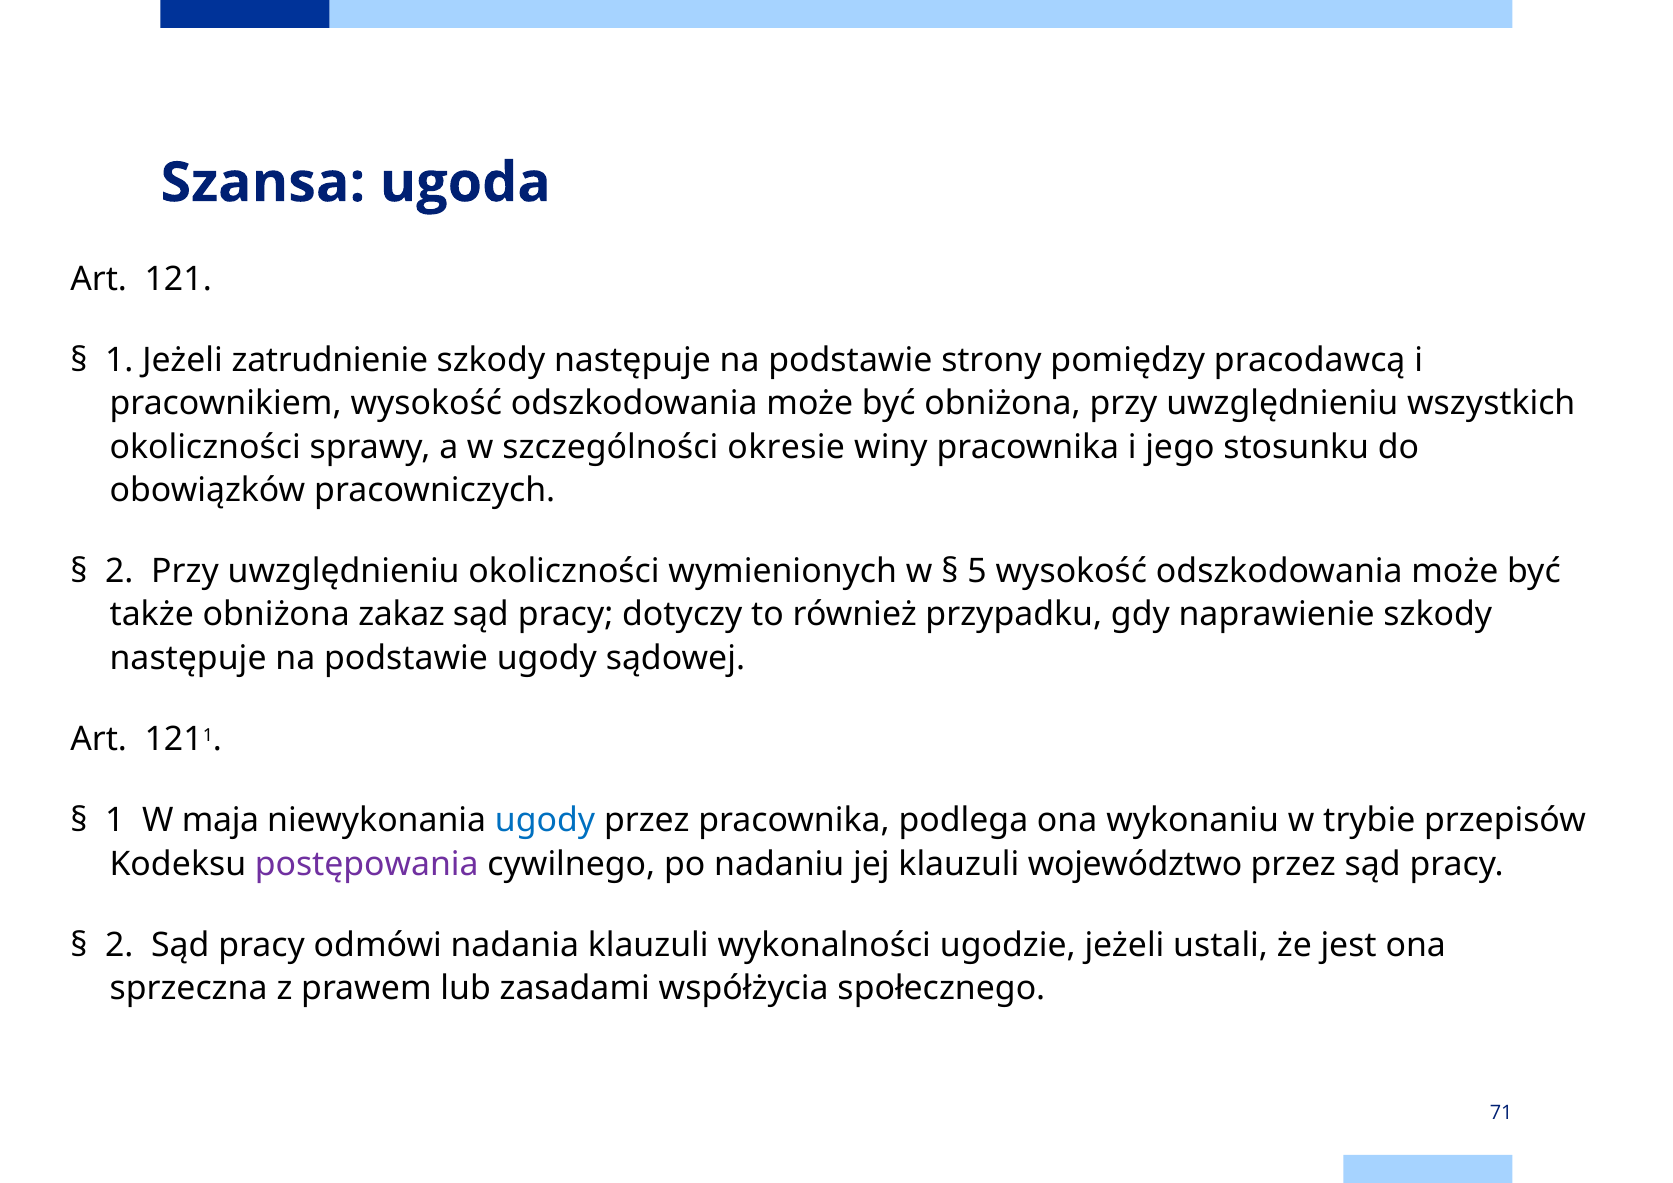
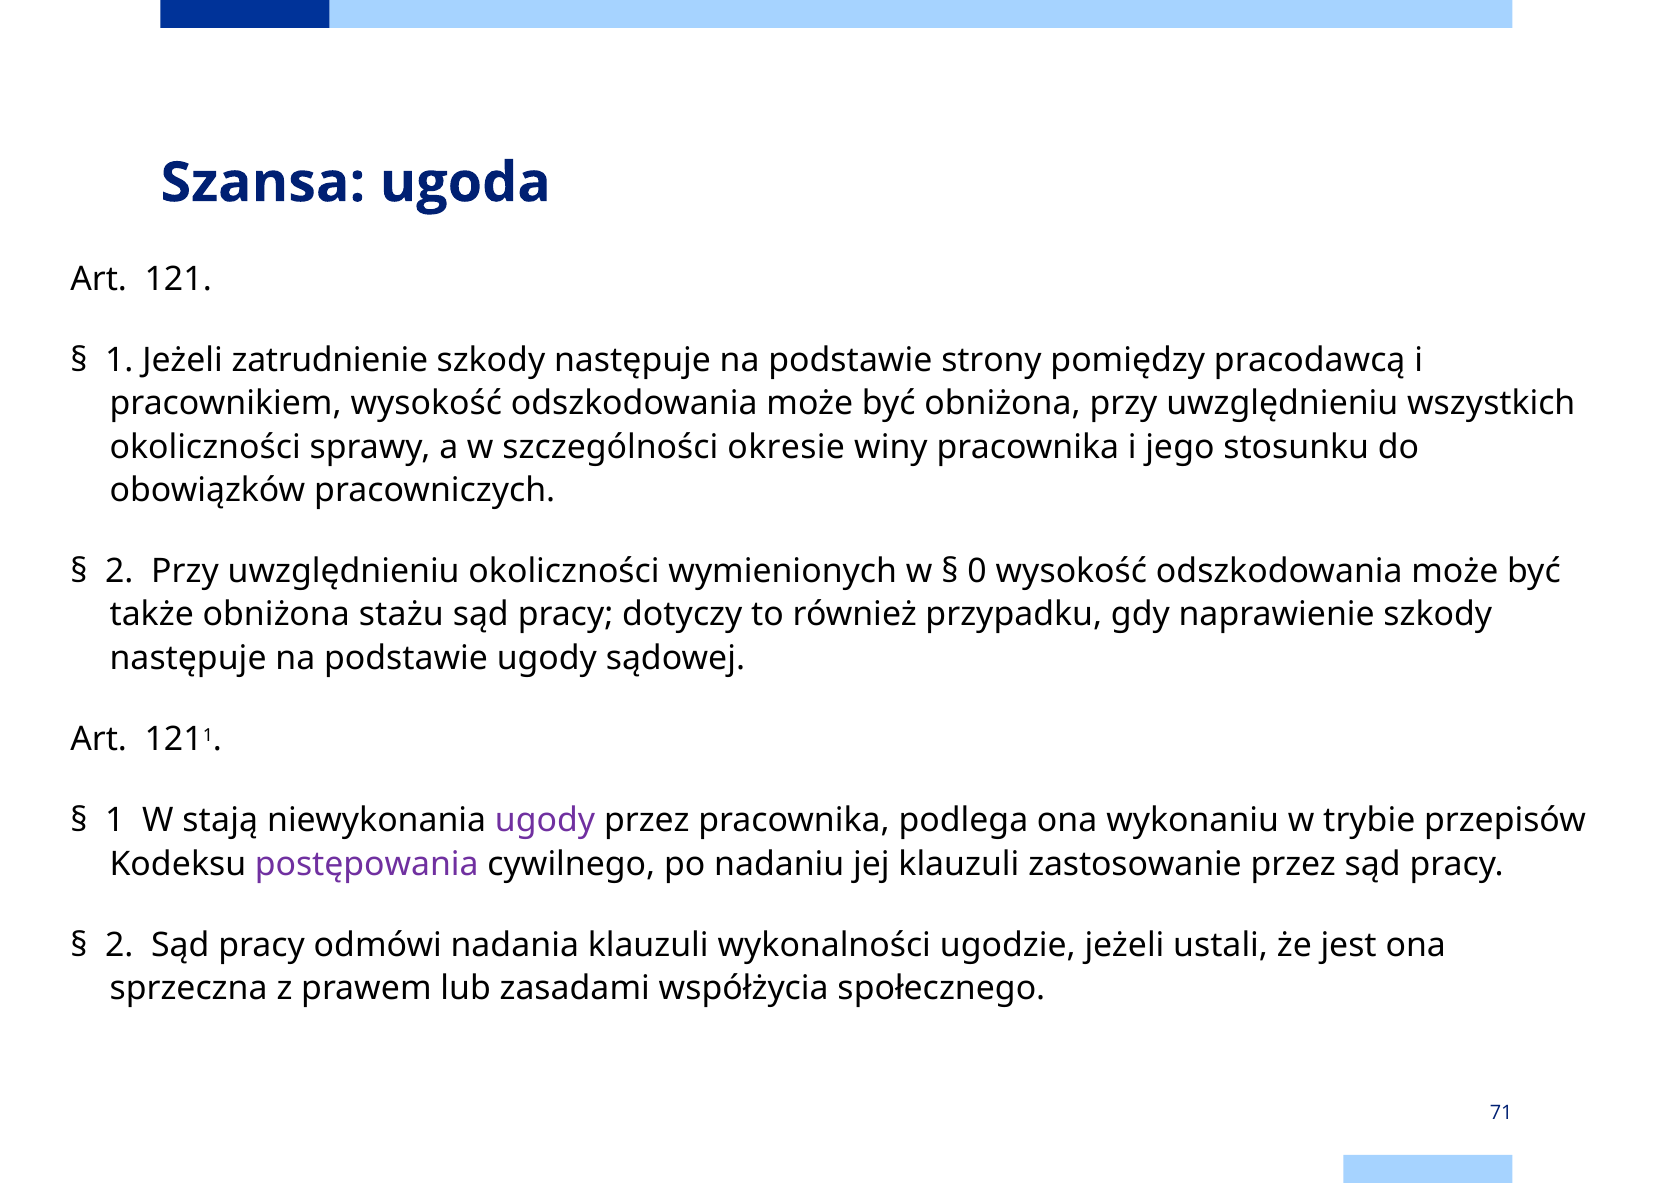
5: 5 -> 0
zakaz: zakaz -> stażu
maja: maja -> stają
ugody at (545, 820) colour: blue -> purple
województwo: województwo -> zastosowanie
